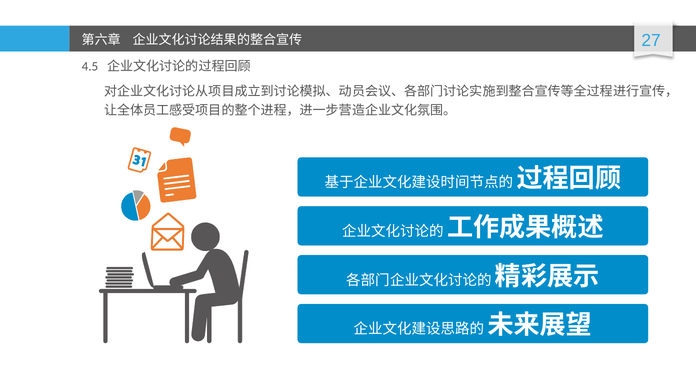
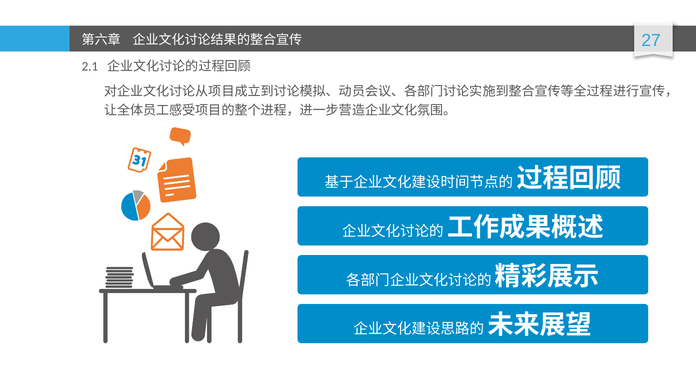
4.5: 4.5 -> 2.1
